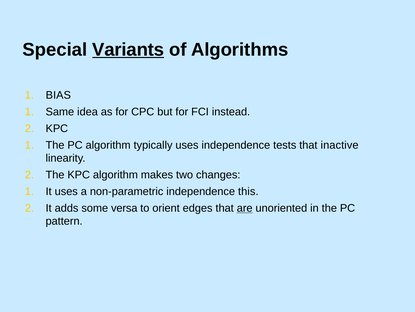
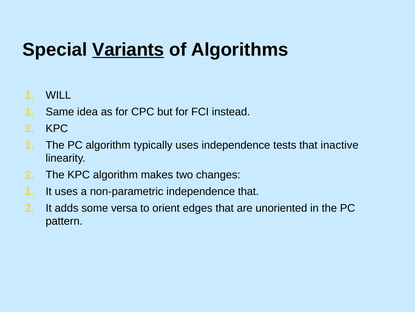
BIAS: BIAS -> WILL
independence this: this -> that
are underline: present -> none
